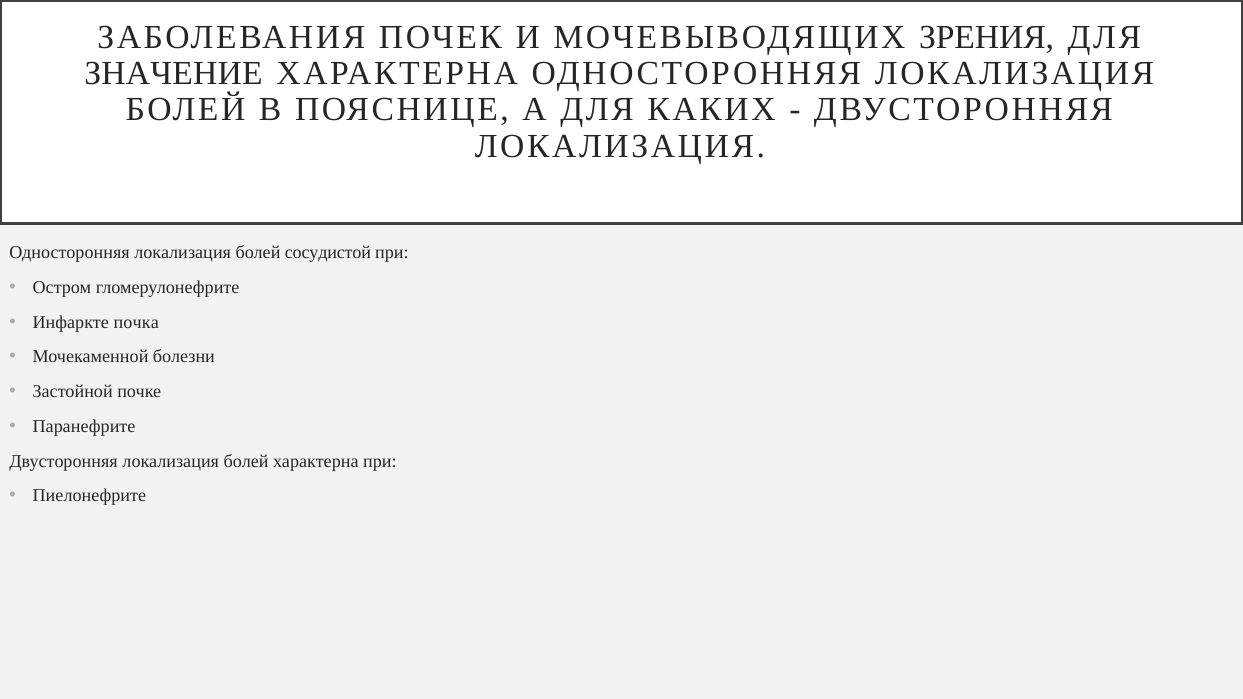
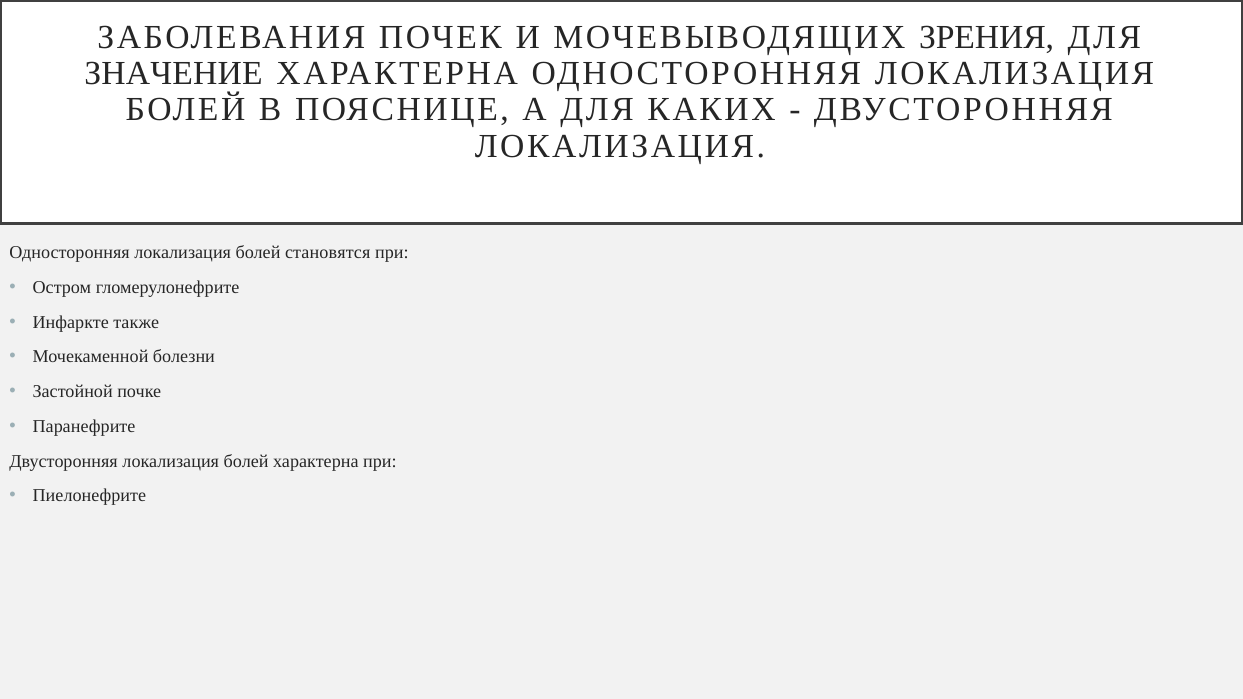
сосудистой: сосудистой -> становятся
почка: почка -> также
